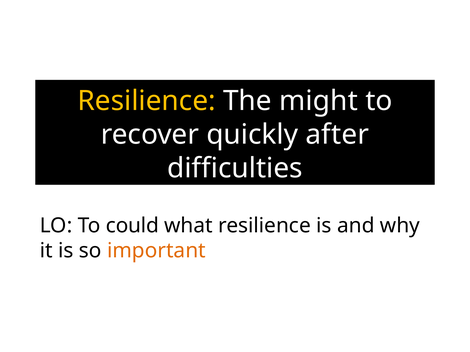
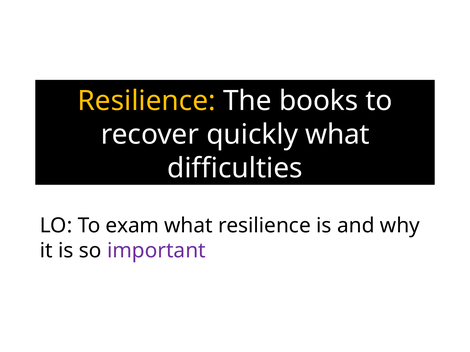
might: might -> books
quickly after: after -> what
could: could -> exam
important colour: orange -> purple
